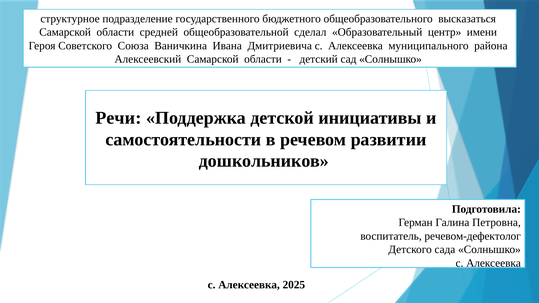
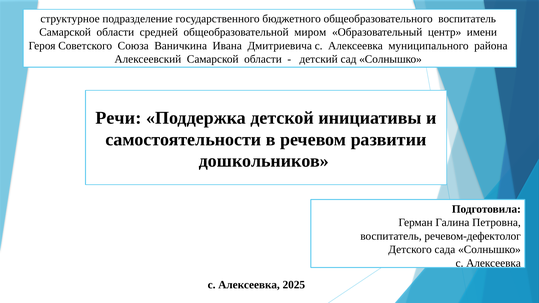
общеобразовательного высказаться: высказаться -> воспитатель
сделал: сделал -> миром
